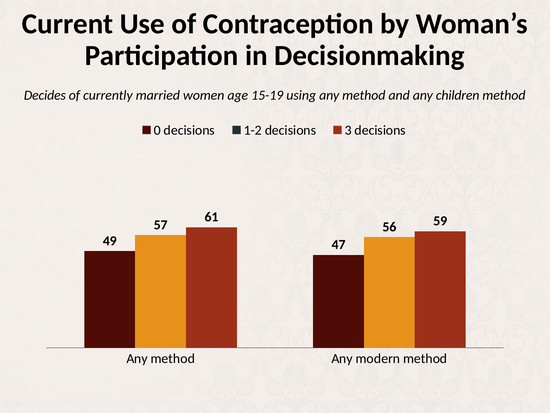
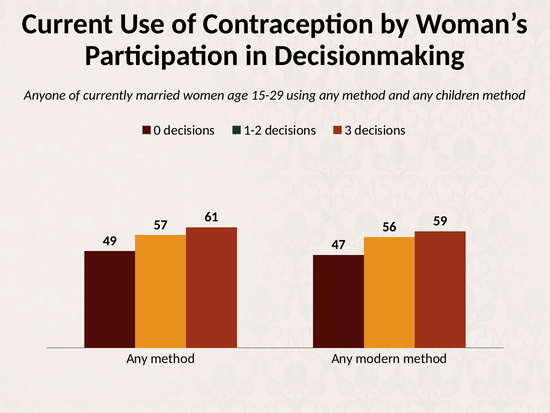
Decides: Decides -> Anyone
15-19: 15-19 -> 15-29
